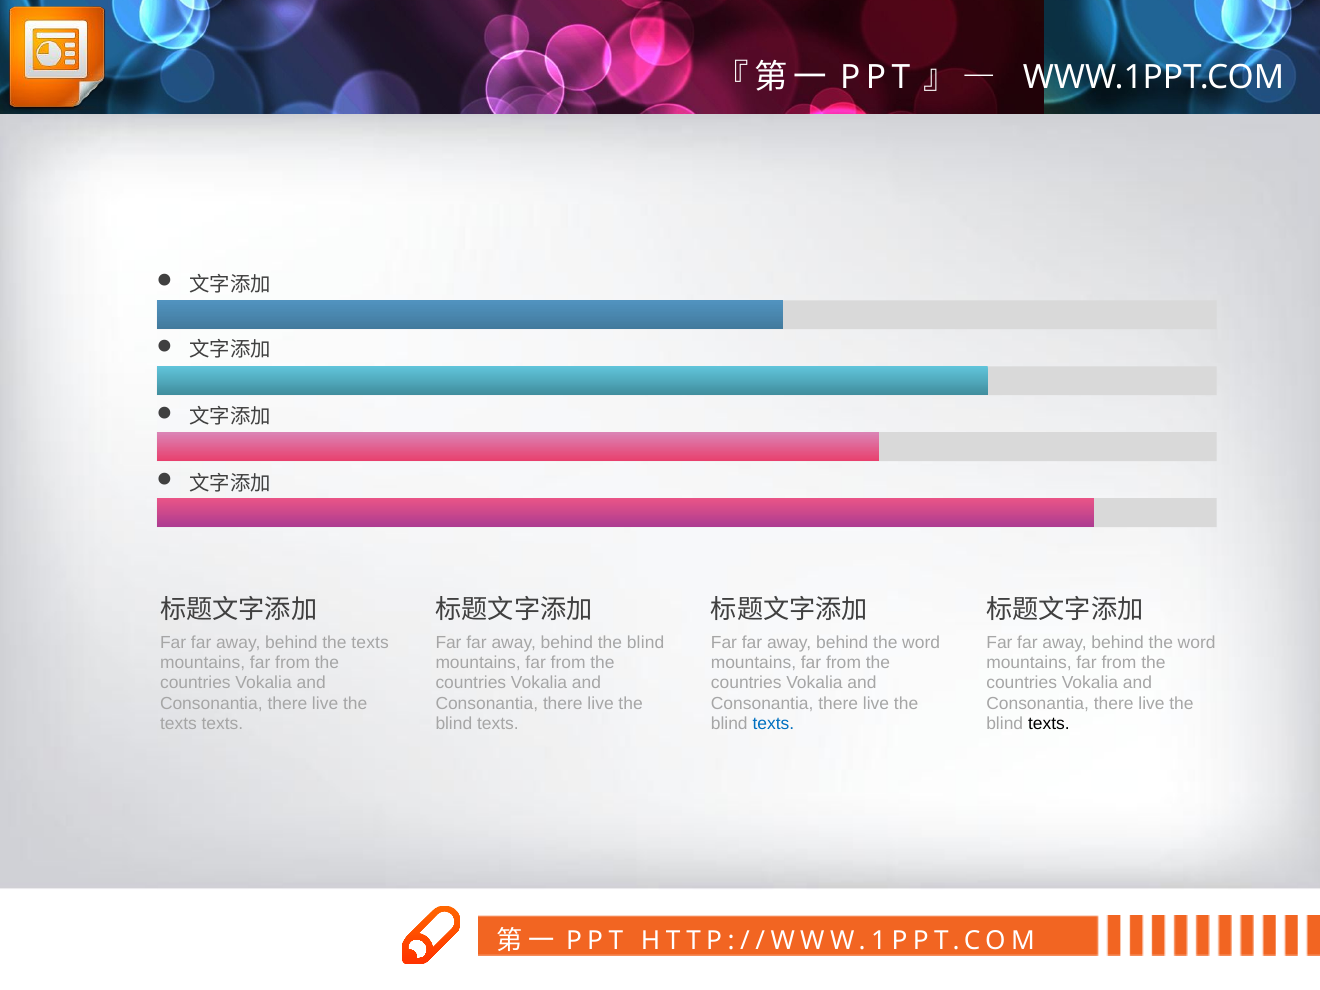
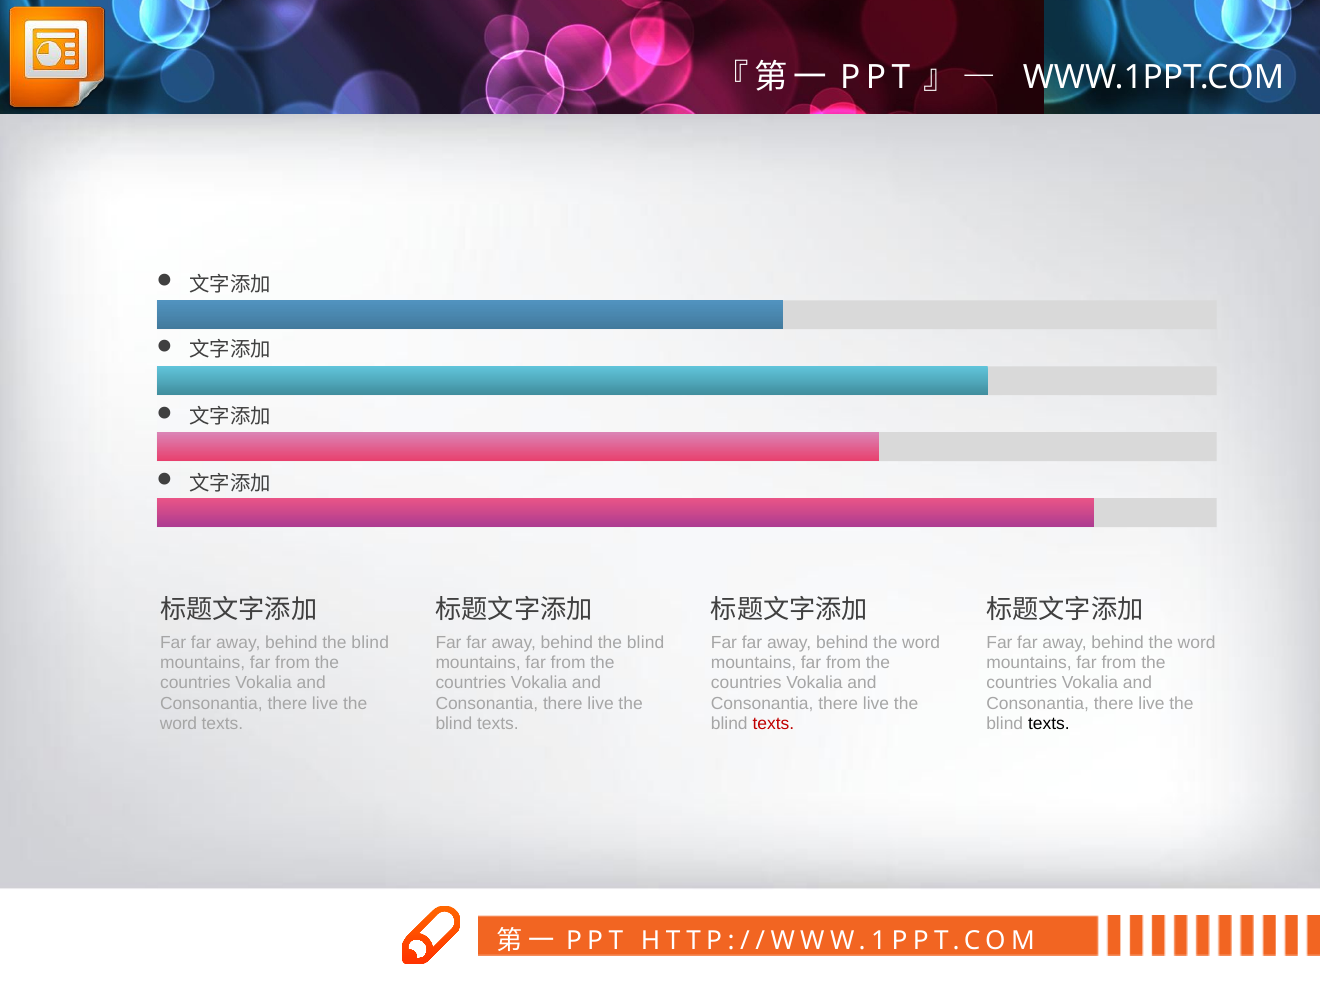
texts at (370, 642): texts -> blind
texts at (178, 724): texts -> word
texts at (773, 724) colour: blue -> red
